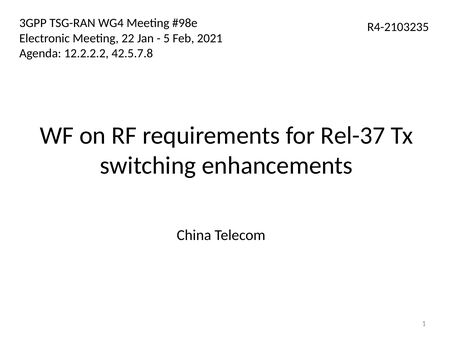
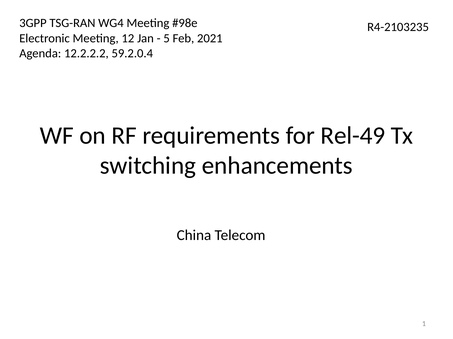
22: 22 -> 12
42.5.7.8: 42.5.7.8 -> 59.2.0.4
Rel-37: Rel-37 -> Rel-49
